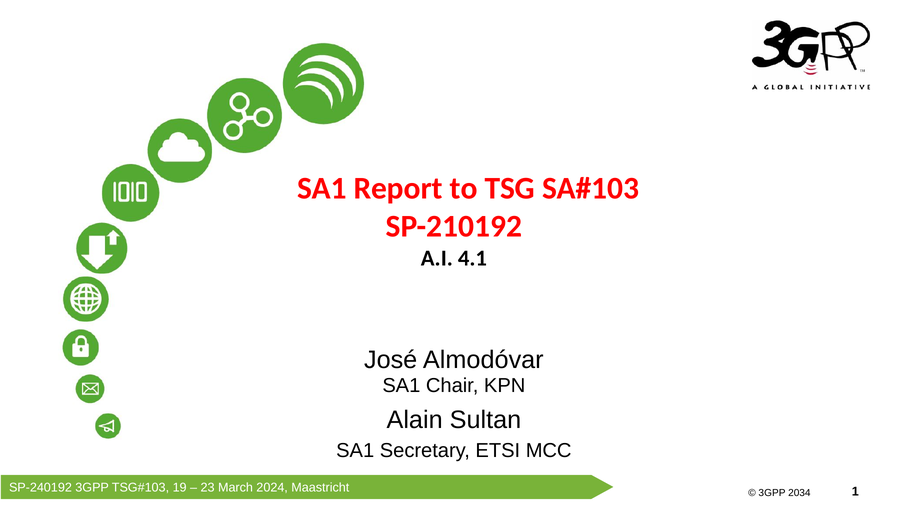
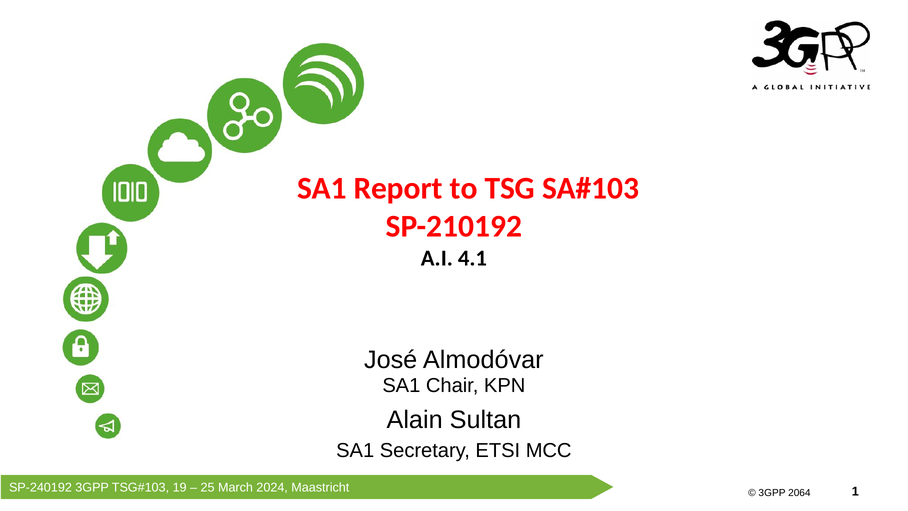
23: 23 -> 25
2034: 2034 -> 2064
